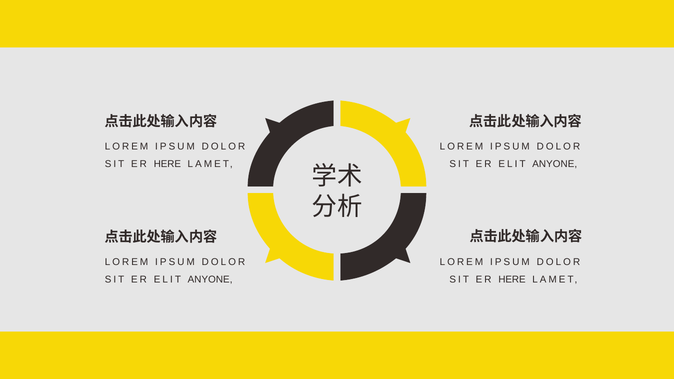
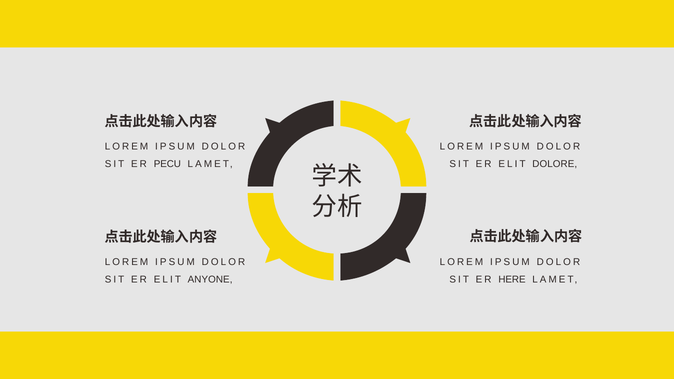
HERE at (167, 164): HERE -> PECU
ANYONE at (555, 164): ANYONE -> DOLORE
